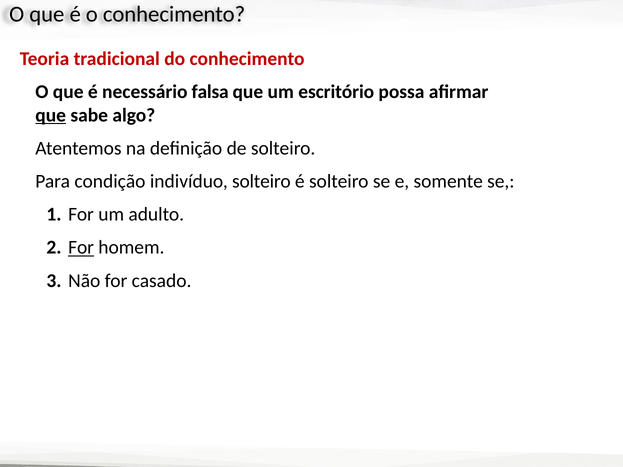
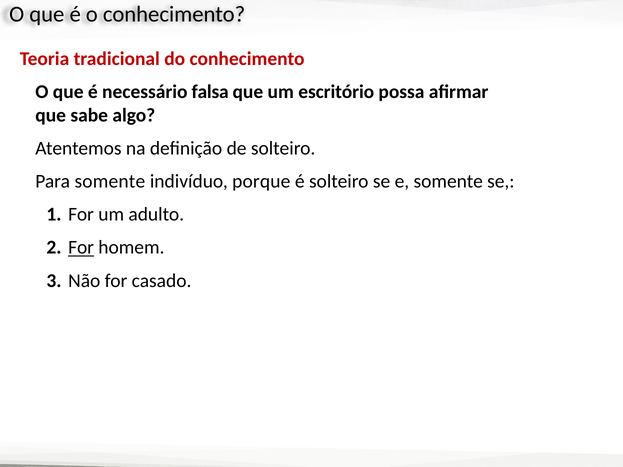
que at (51, 115) underline: present -> none
Para condição: condição -> somente
indivíduo solteiro: solteiro -> porque
